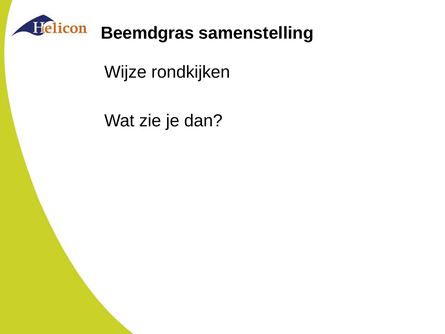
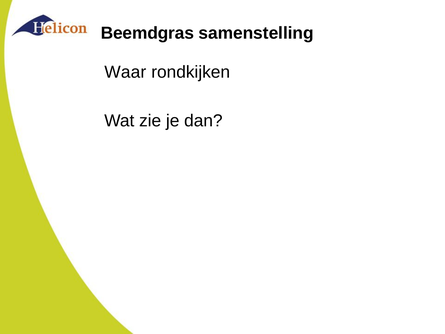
Wijze: Wijze -> Waar
